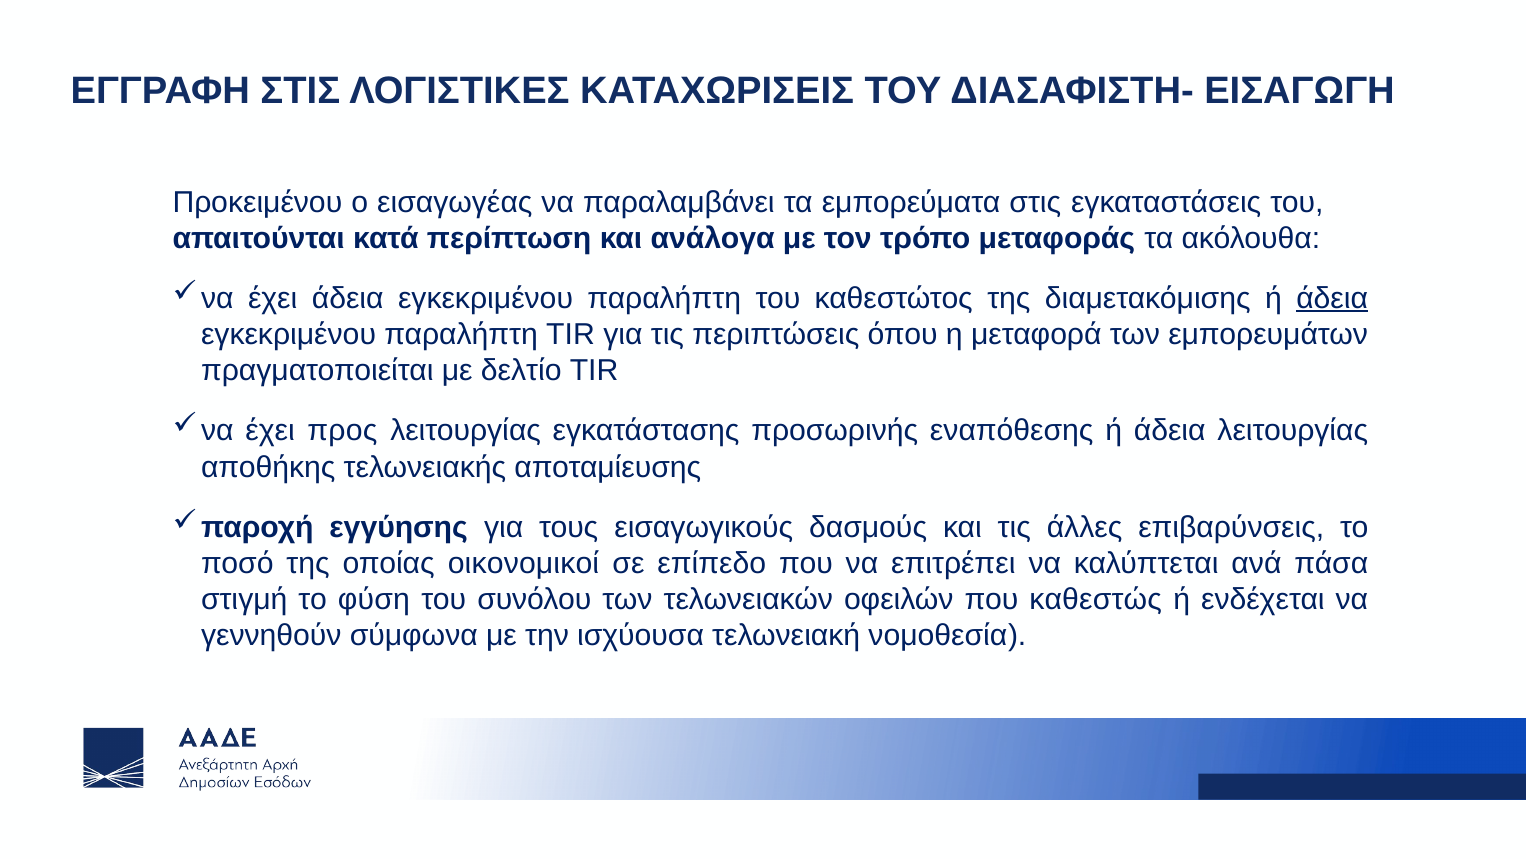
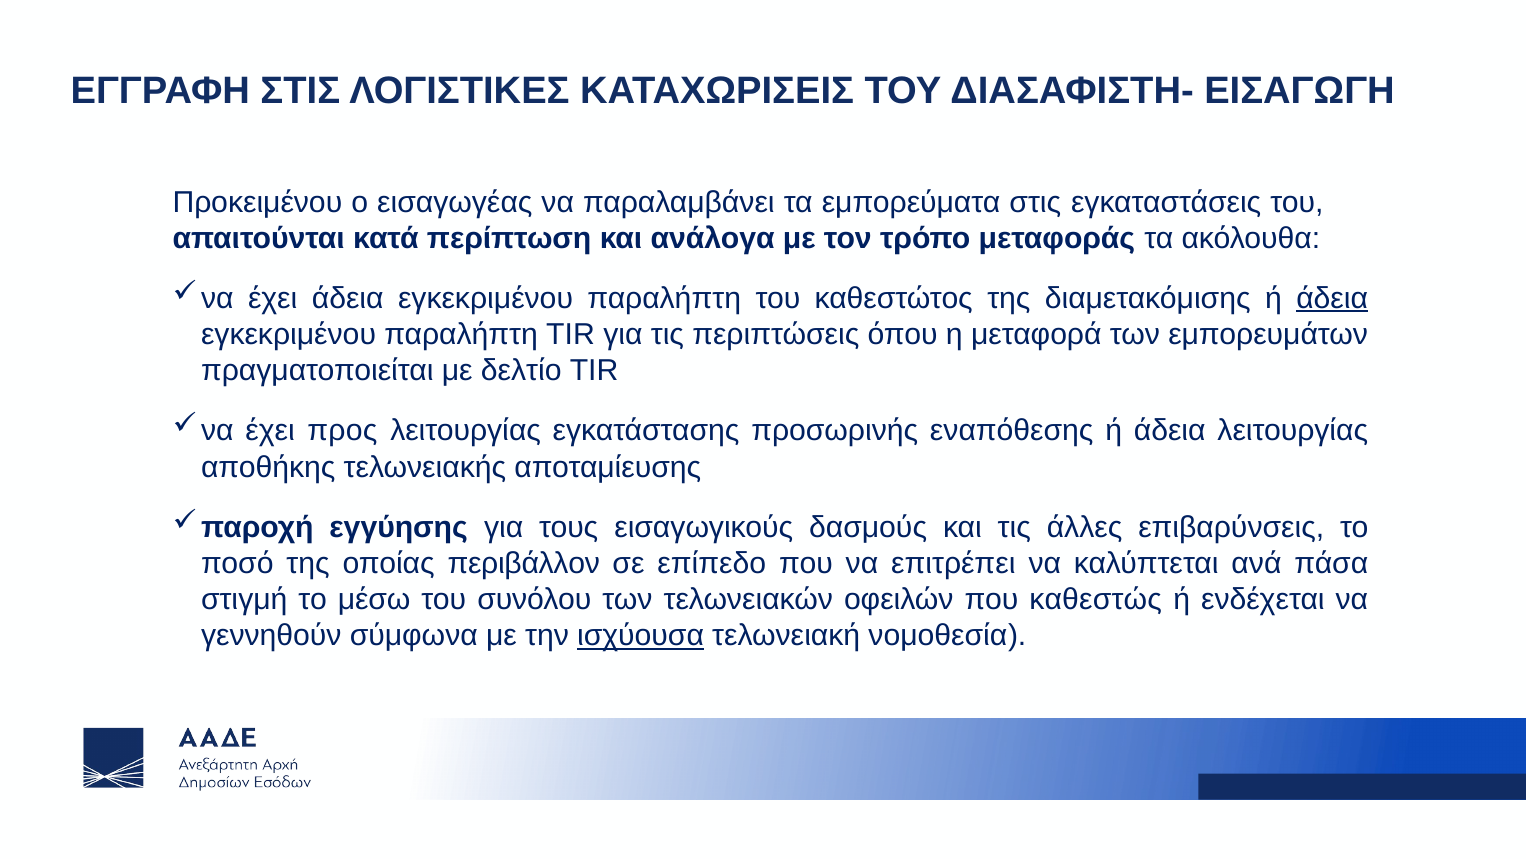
οικονομικοί: οικονομικοί -> περιβάλλον
φύση: φύση -> μέσω
ισχύουσα underline: none -> present
